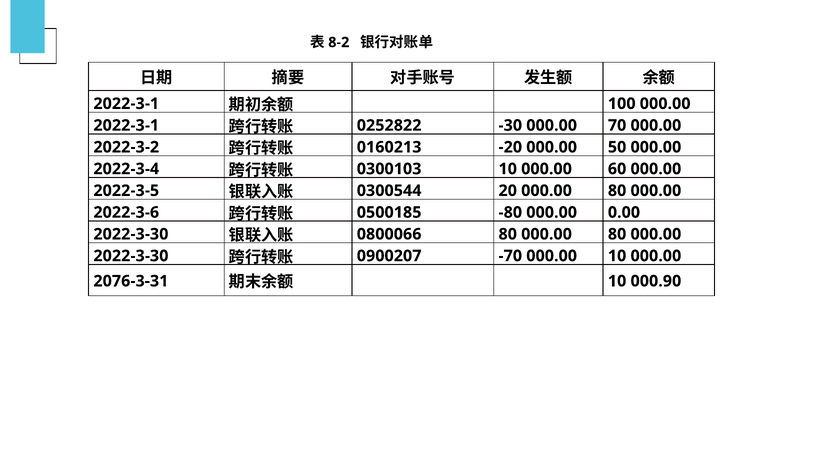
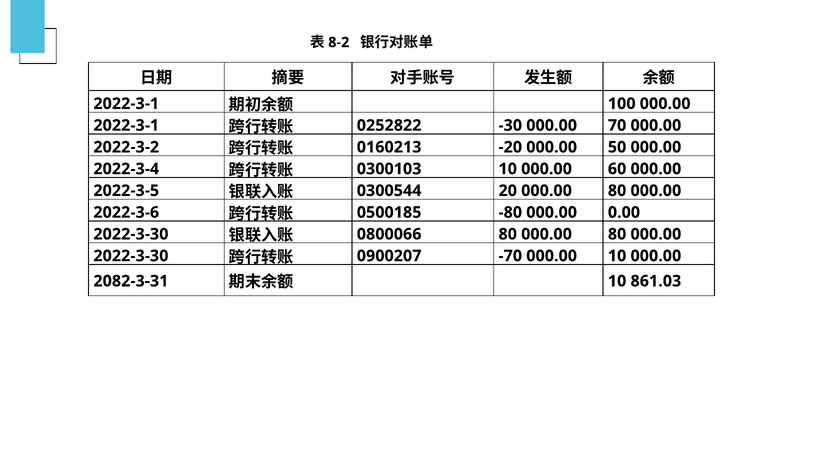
2076-3-31: 2076-3-31 -> 2082-3-31
000.90: 000.90 -> 861.03
